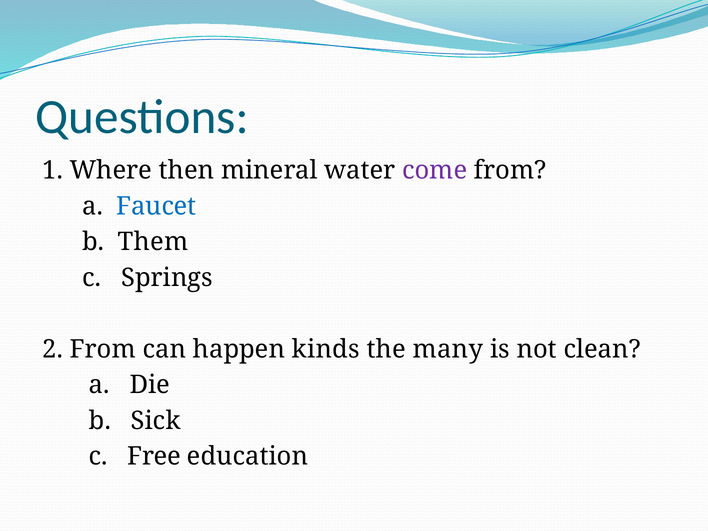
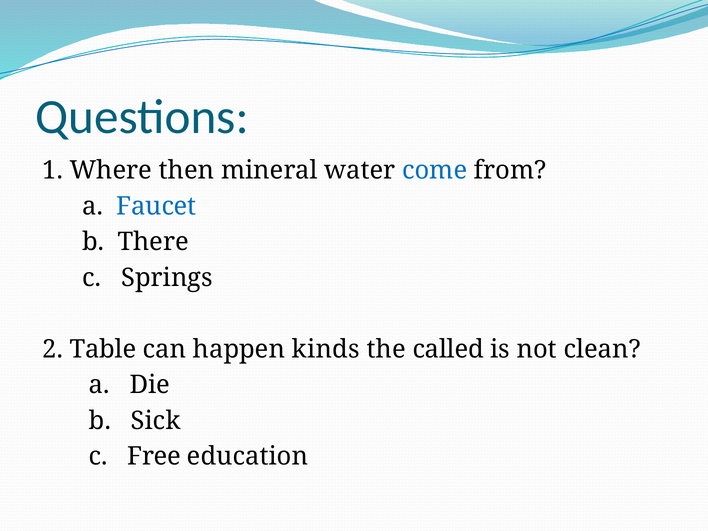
come colour: purple -> blue
Them: Them -> There
2 From: From -> Table
many: many -> called
